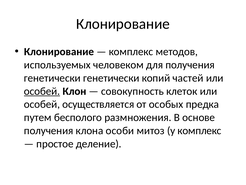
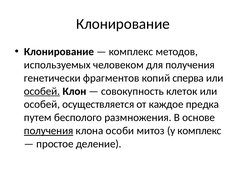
генетически генетически: генетически -> фрагментов
частей: частей -> сперва
особых: особых -> каждое
получения at (49, 130) underline: none -> present
